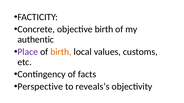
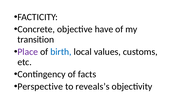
objective birth: birth -> have
authentic: authentic -> transition
birth at (61, 52) colour: orange -> blue
